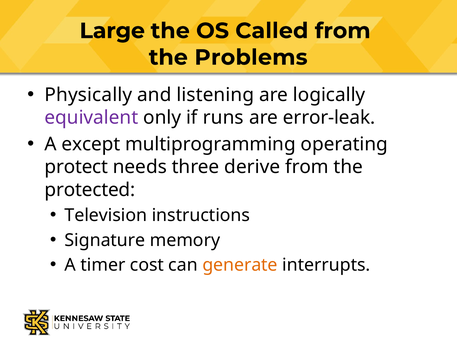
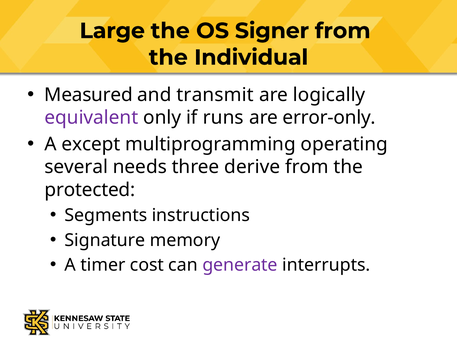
Called: Called -> Signer
Problems: Problems -> Individual
Physically: Physically -> Measured
listening: listening -> transmit
error-leak: error-leak -> error-only
protect: protect -> several
Television: Television -> Segments
generate colour: orange -> purple
